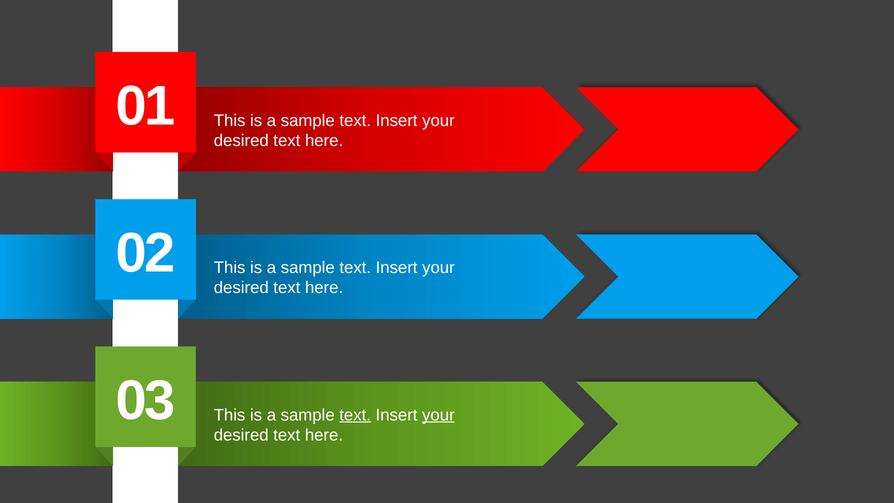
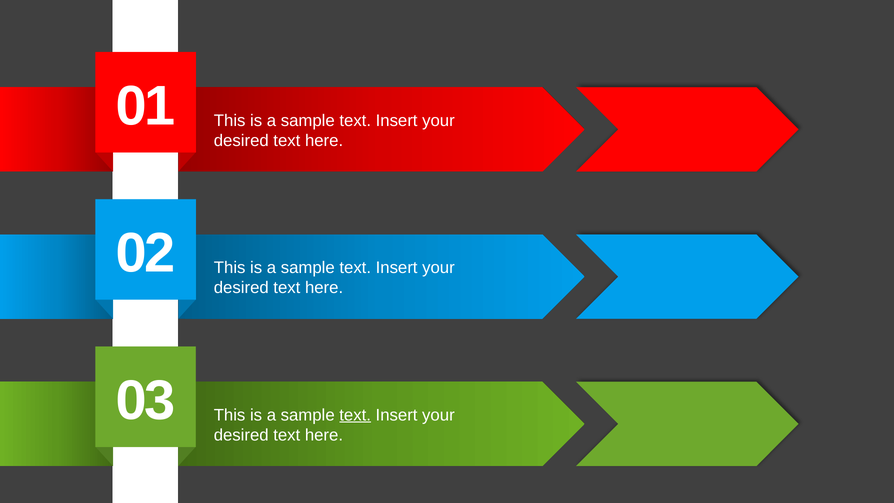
your at (438, 415) underline: present -> none
